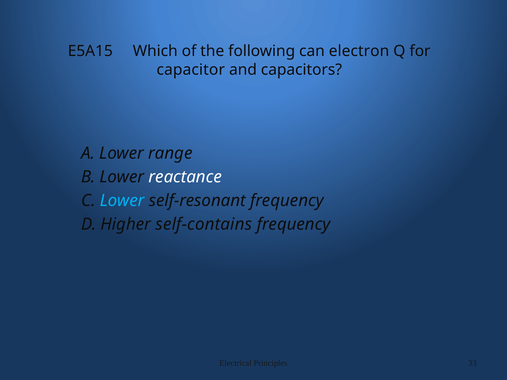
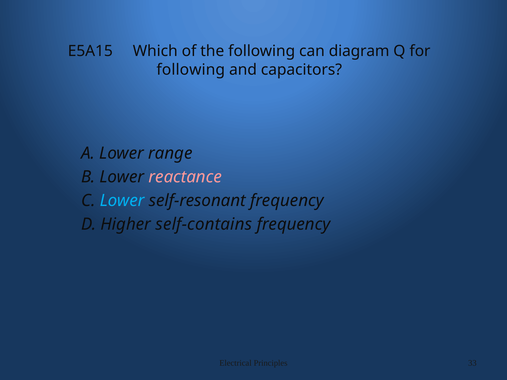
electron: electron -> diagram
capacitor at (191, 70): capacitor -> following
reactance colour: white -> pink
